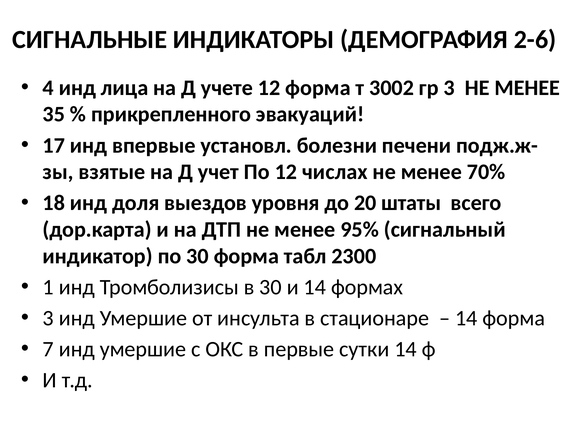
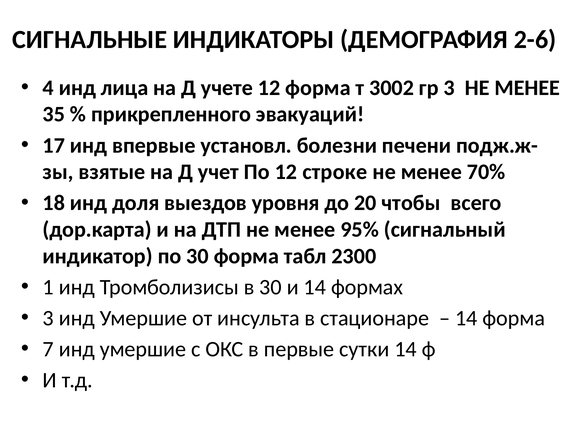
числах: числах -> строке
штаты: штаты -> чтобы
